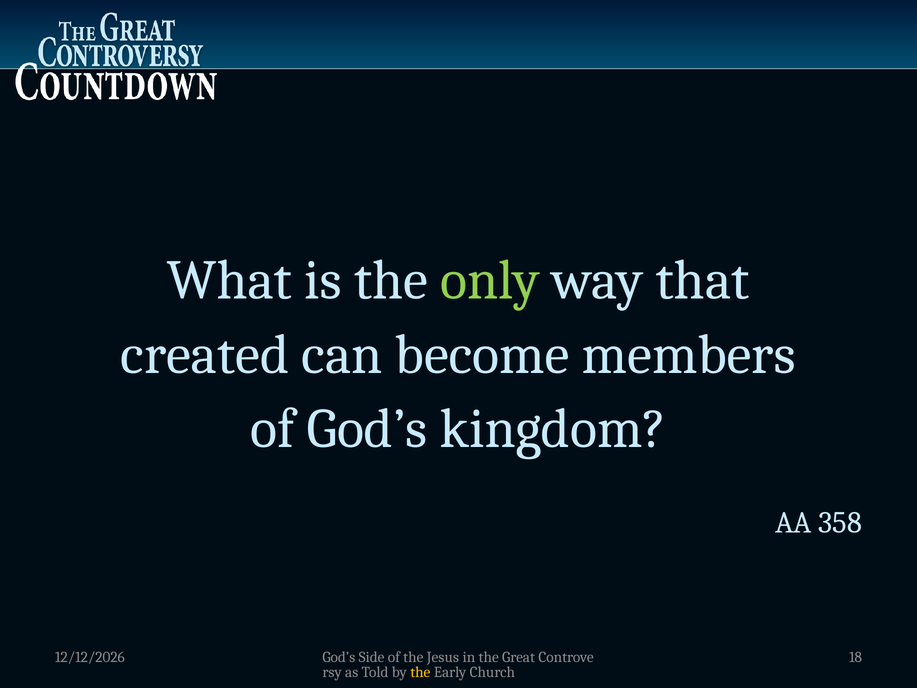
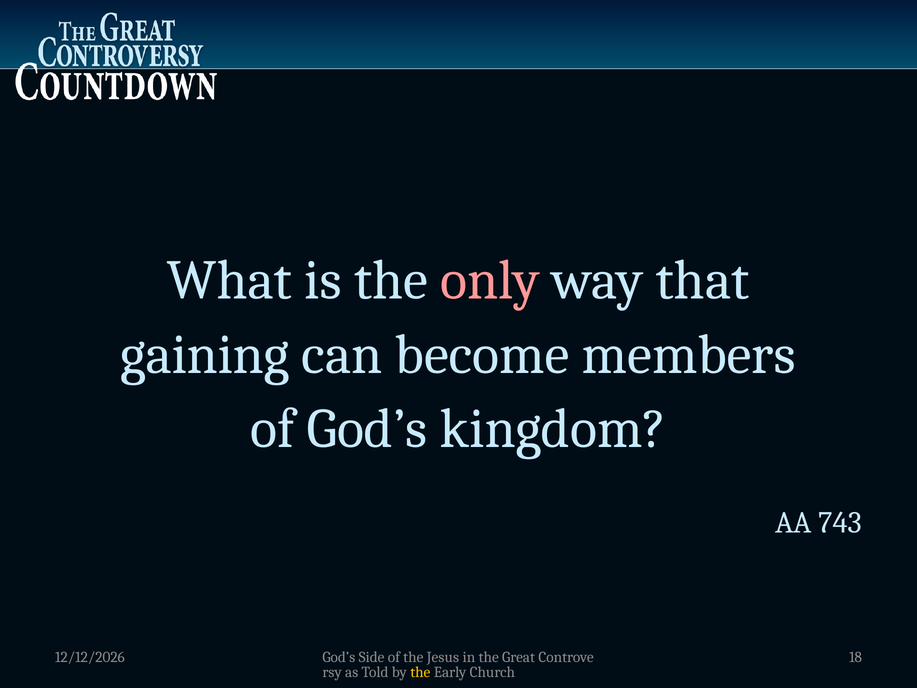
only colour: light green -> pink
created: created -> gaining
358: 358 -> 743
